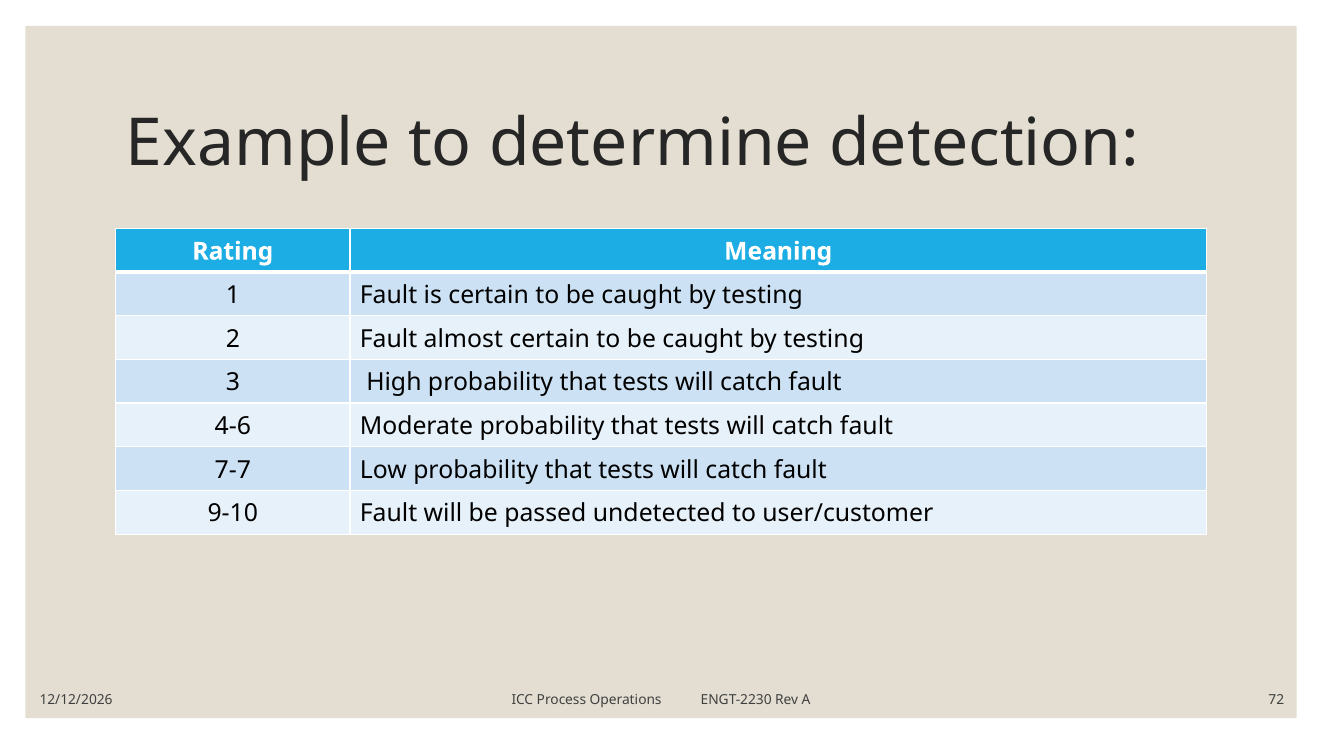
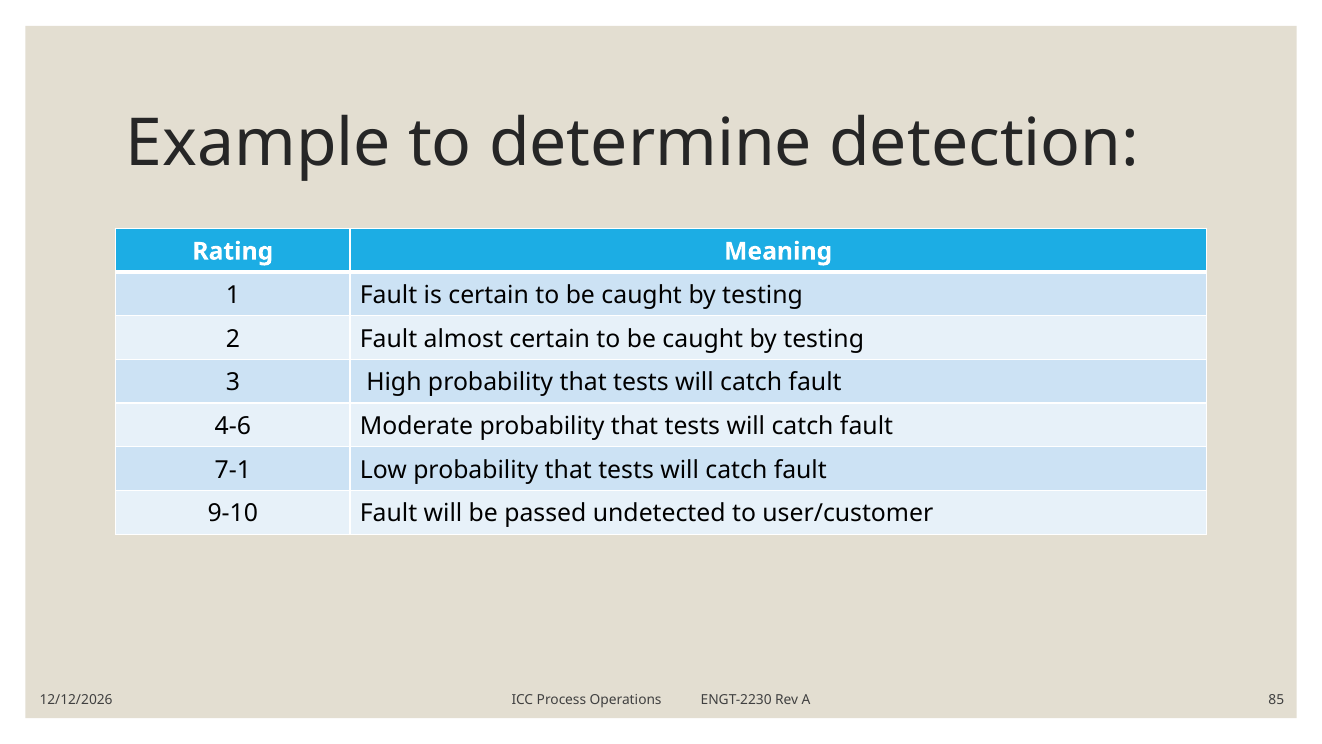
7-7: 7-7 -> 7-1
72: 72 -> 85
